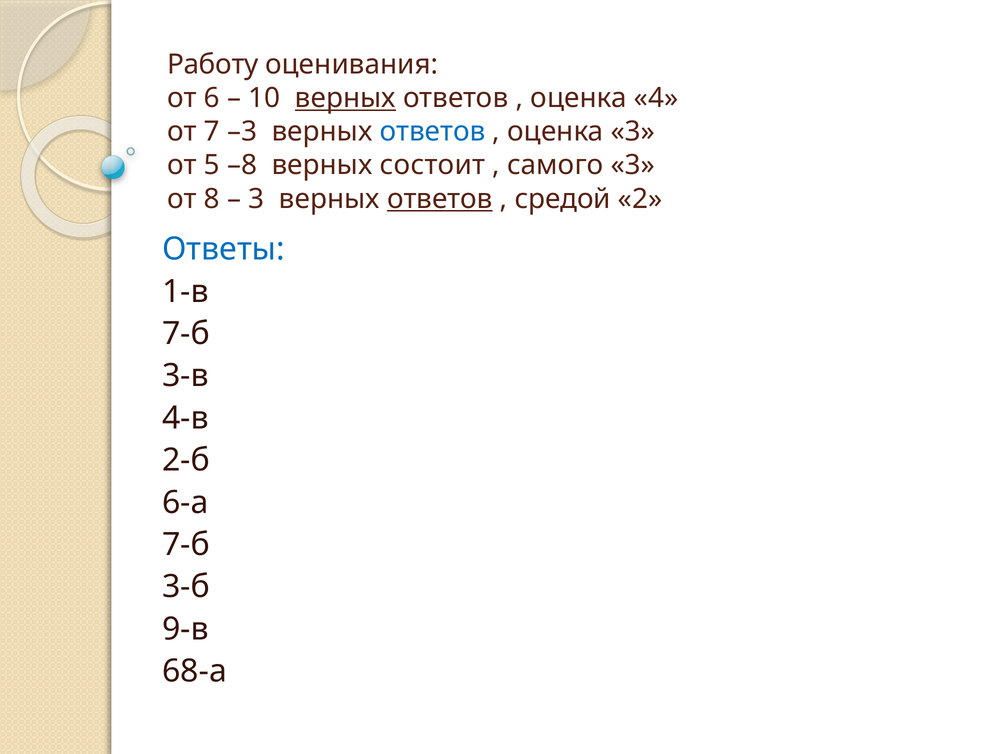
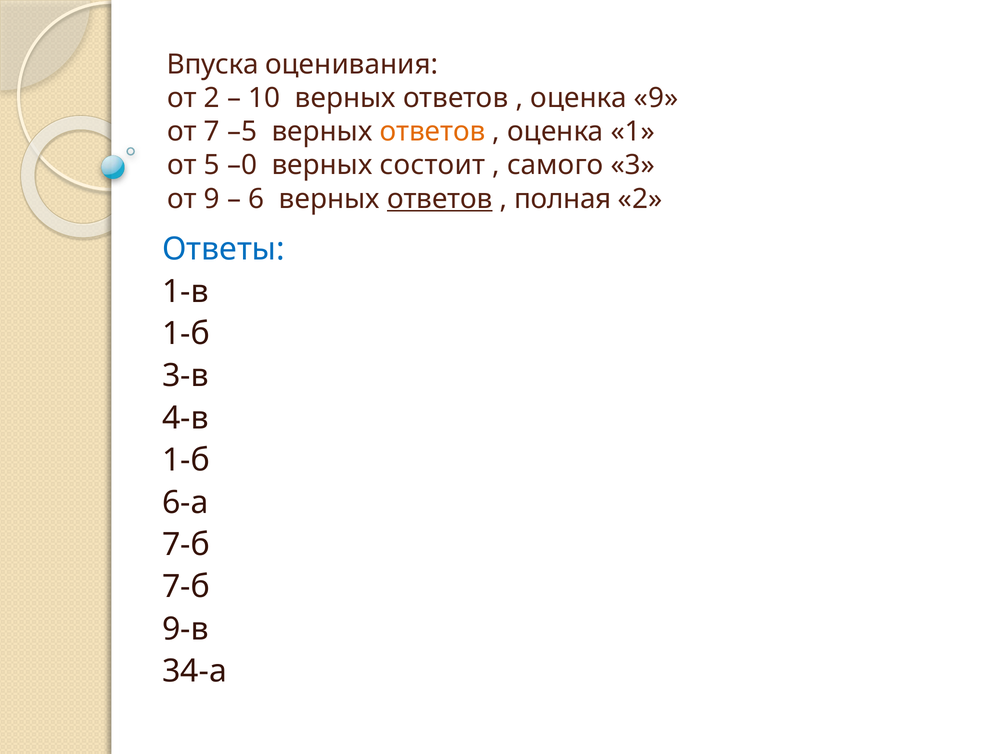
Работу: Работу -> Впуска
от 6: 6 -> 2
верных at (345, 98) underline: present -> none
оценка 4: 4 -> 9
–3: –3 -> –5
ответов at (433, 132) colour: blue -> orange
оценка 3: 3 -> 1
–8: –8 -> –0
от 8: 8 -> 9
3 at (256, 199): 3 -> 6
средой: средой -> полная
7-б at (186, 334): 7-б -> 1-б
2-б at (186, 460): 2-б -> 1-б
3-б at (186, 587): 3-б -> 7-б
68-а: 68-а -> 34-а
